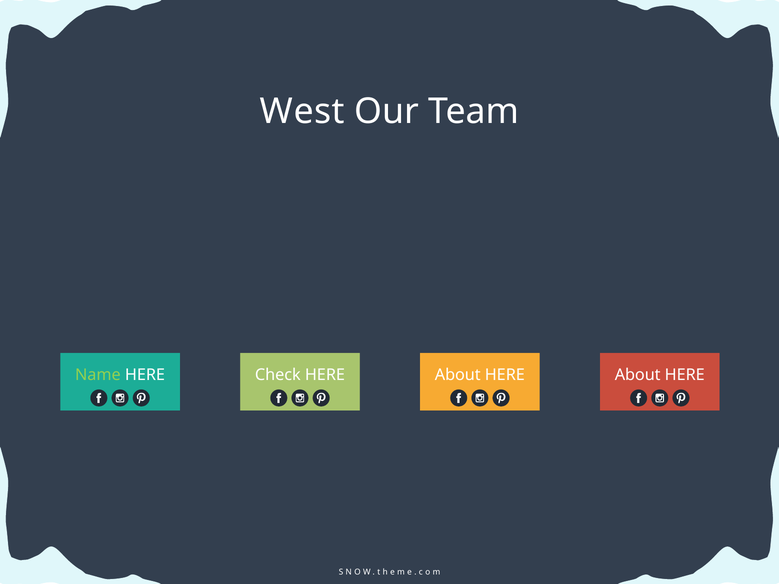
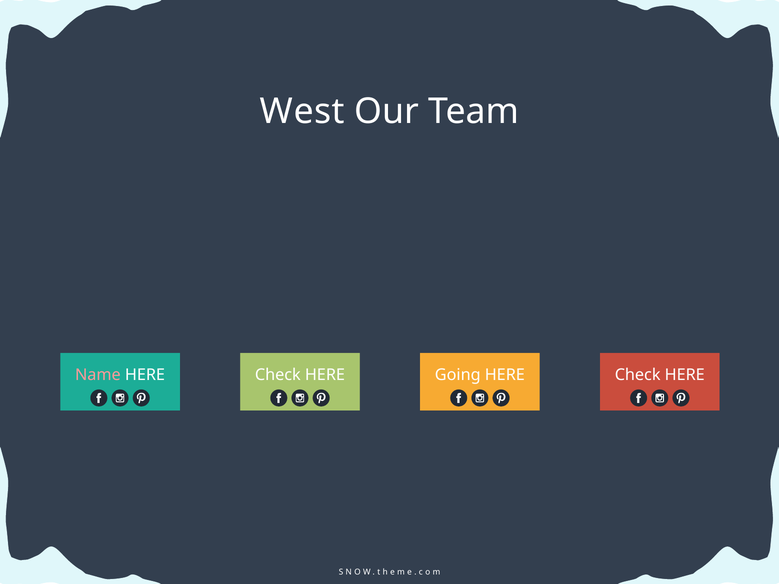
Name colour: light green -> pink
About at (458, 375): About -> Going
About at (638, 375): About -> Check
